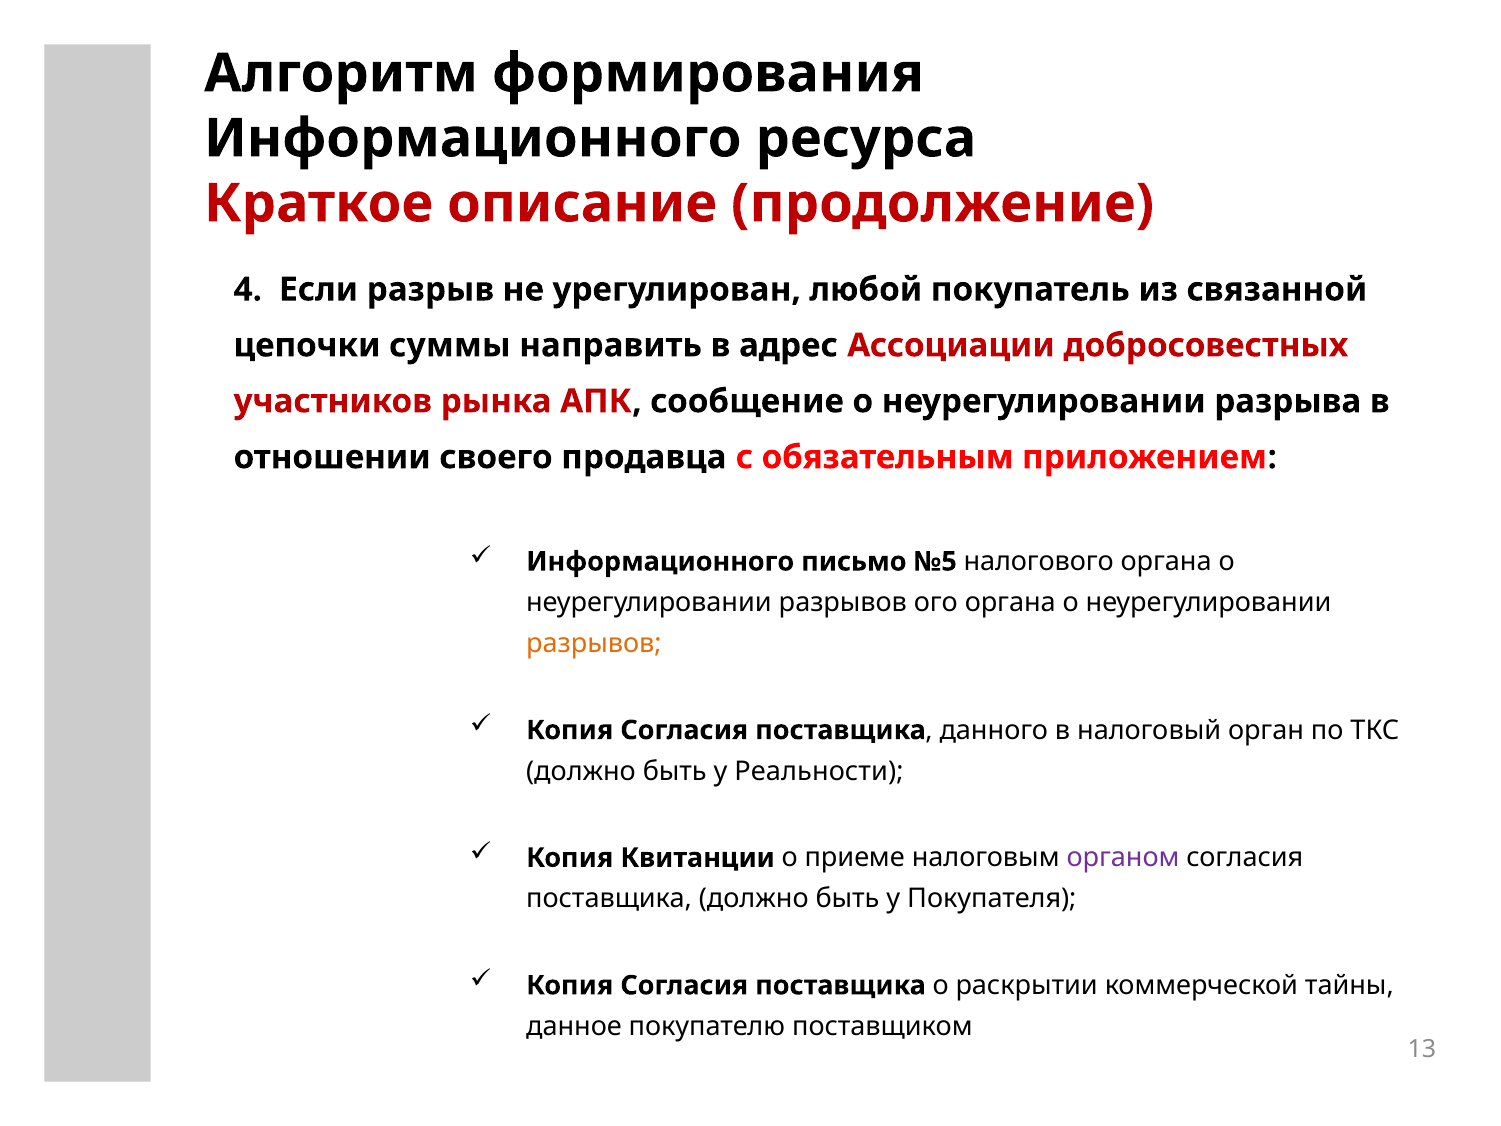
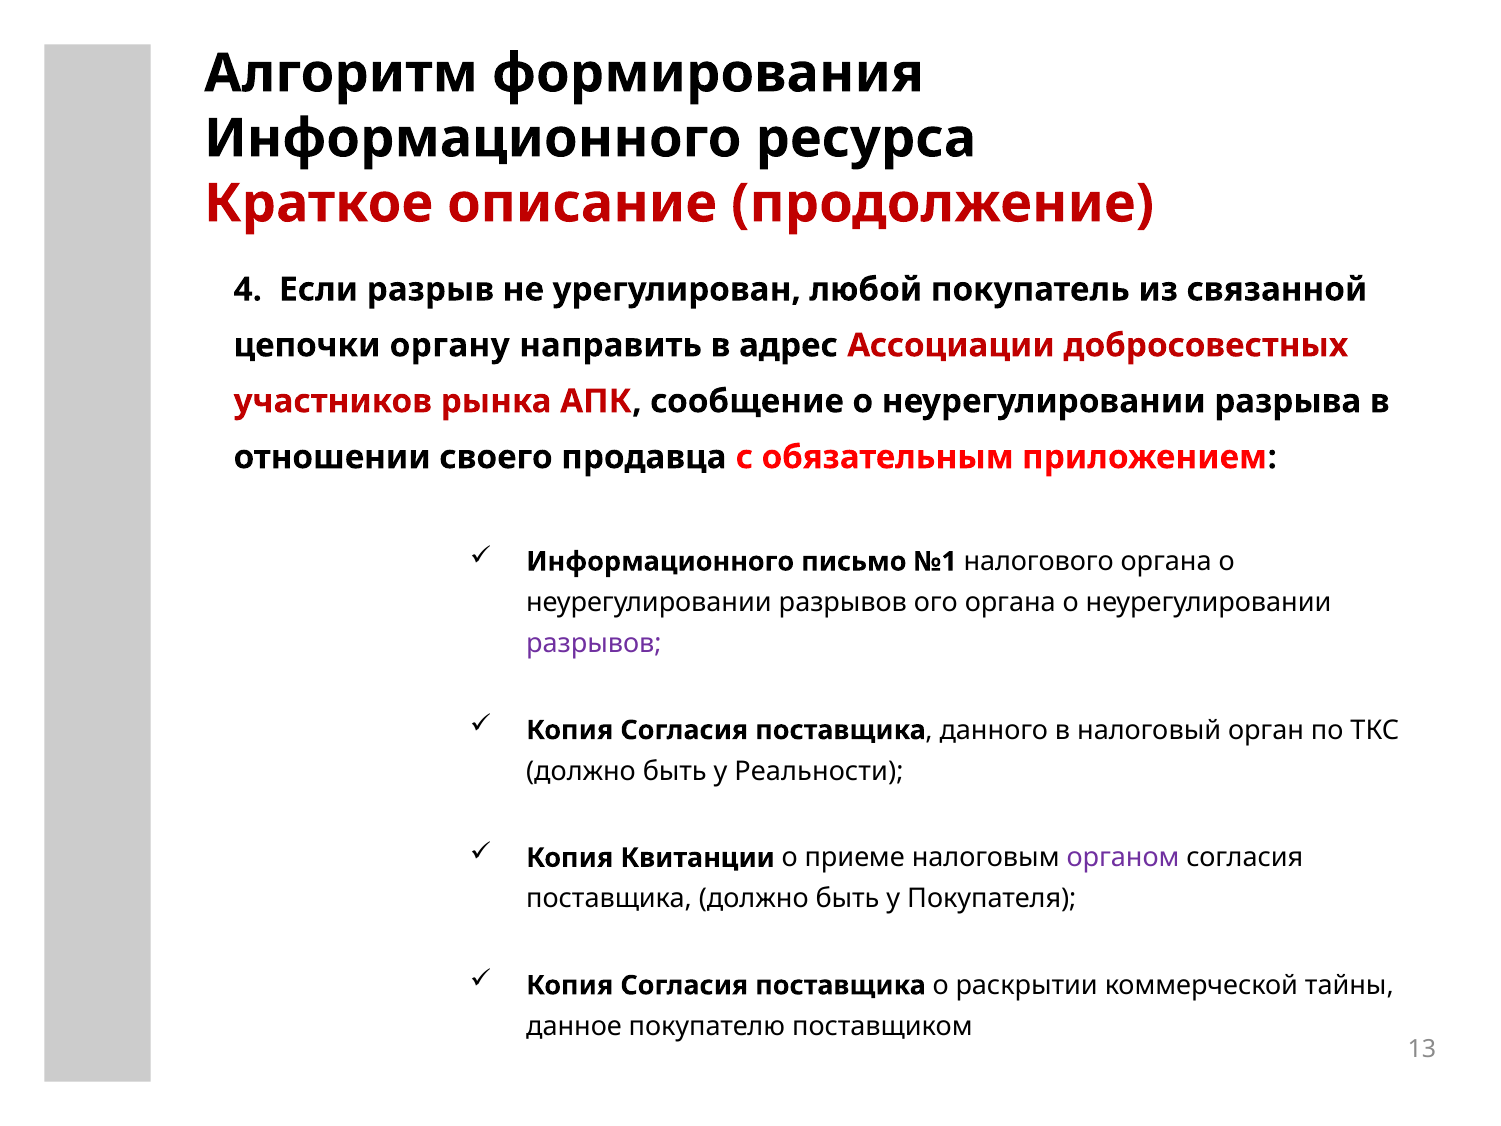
суммы: суммы -> органу
№5: №5 -> №1
разрывов at (594, 644) colour: orange -> purple
